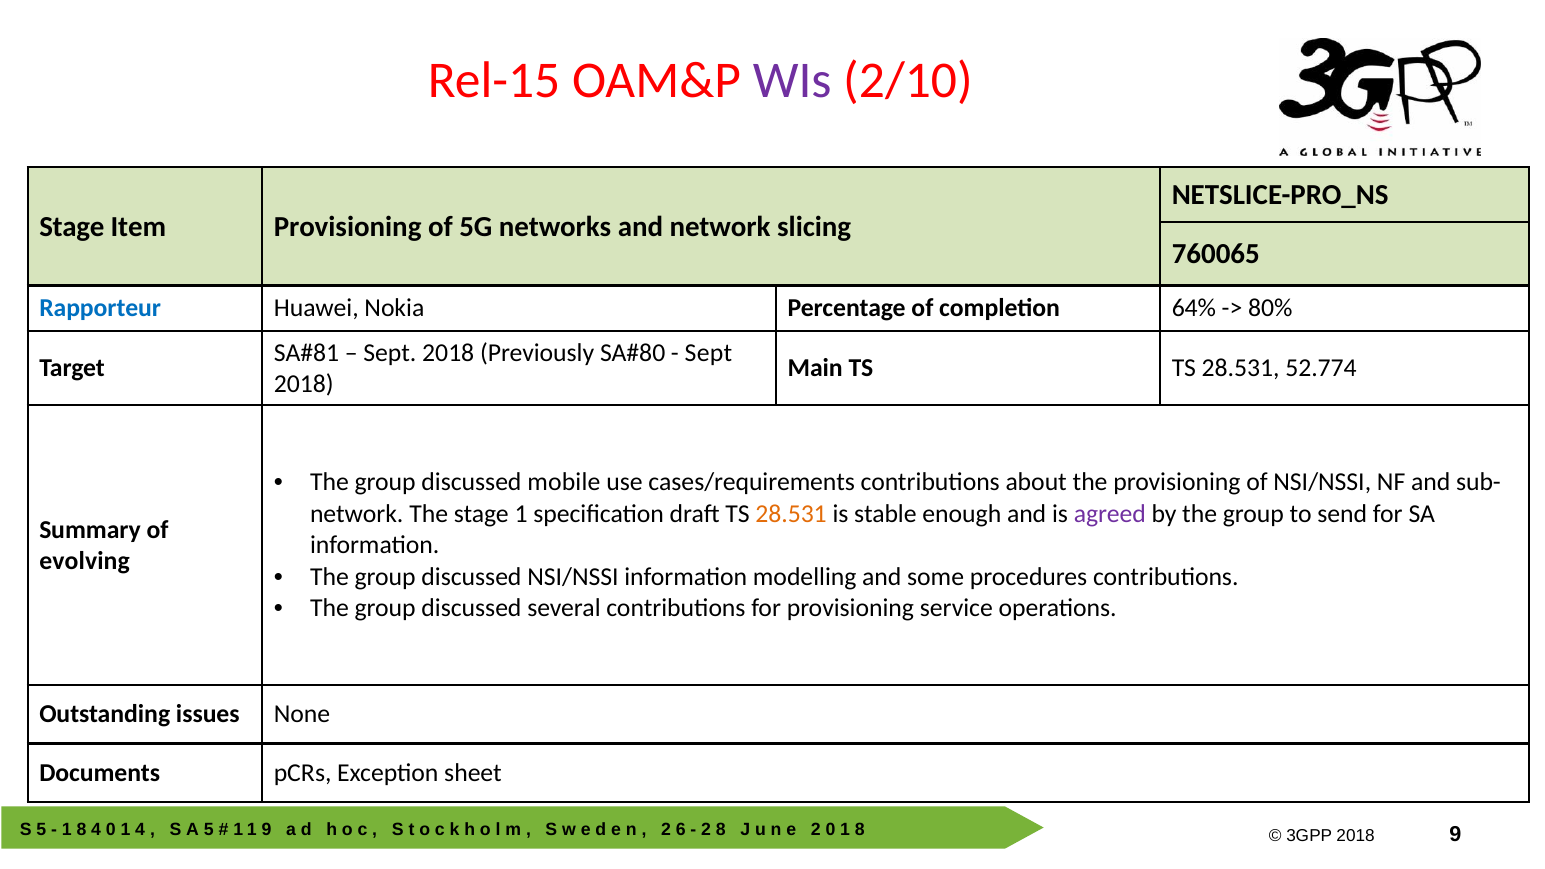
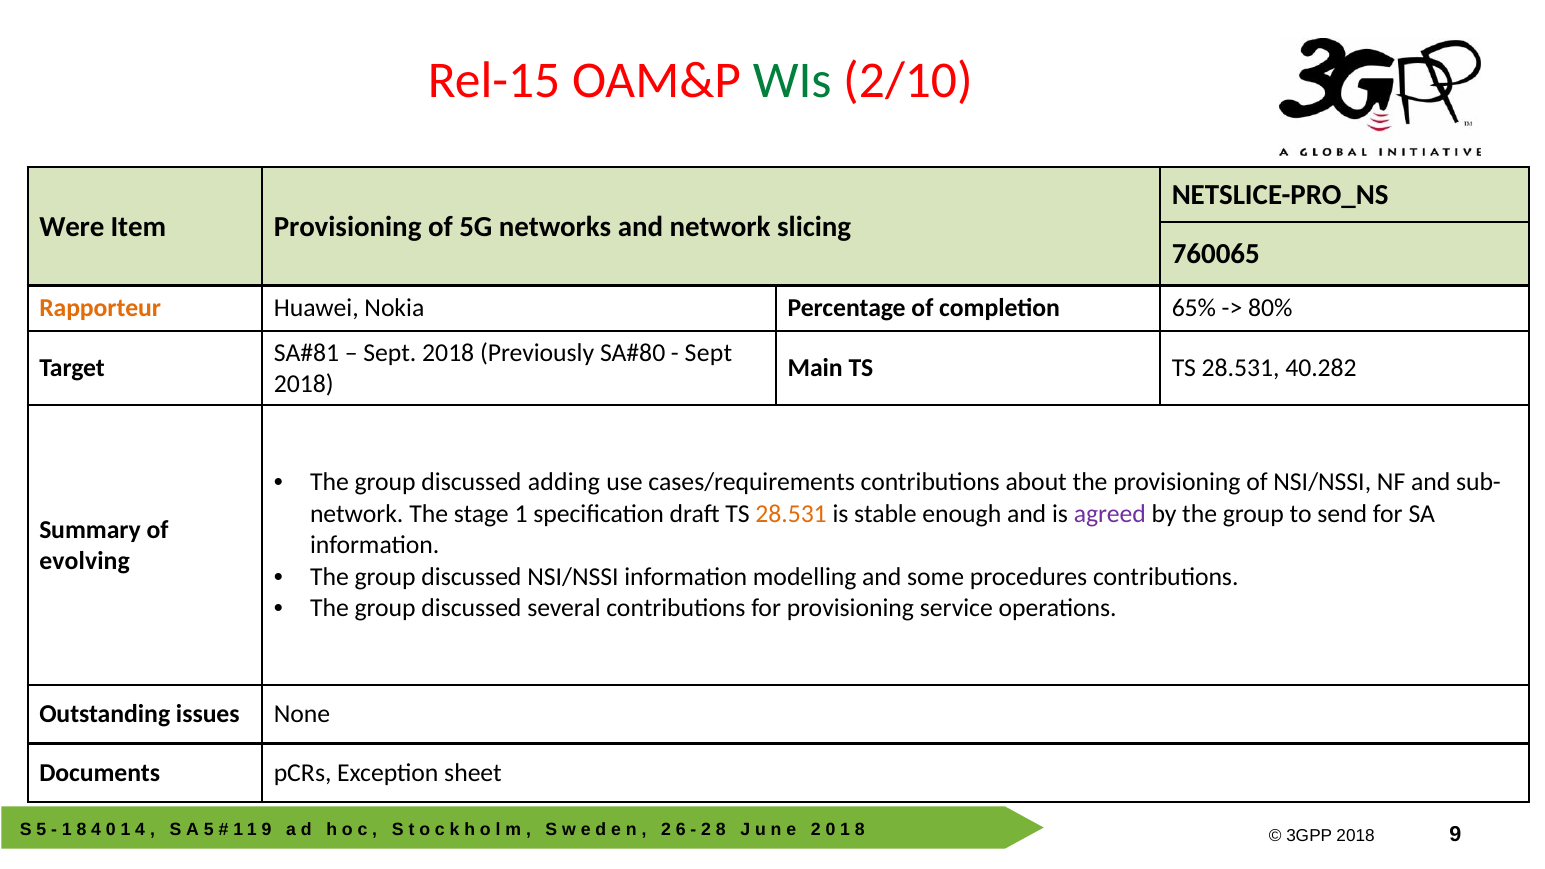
WIs colour: purple -> green
Stage at (72, 227): Stage -> Were
Rapporteur colour: blue -> orange
64%: 64% -> 65%
52.774: 52.774 -> 40.282
mobile: mobile -> adding
